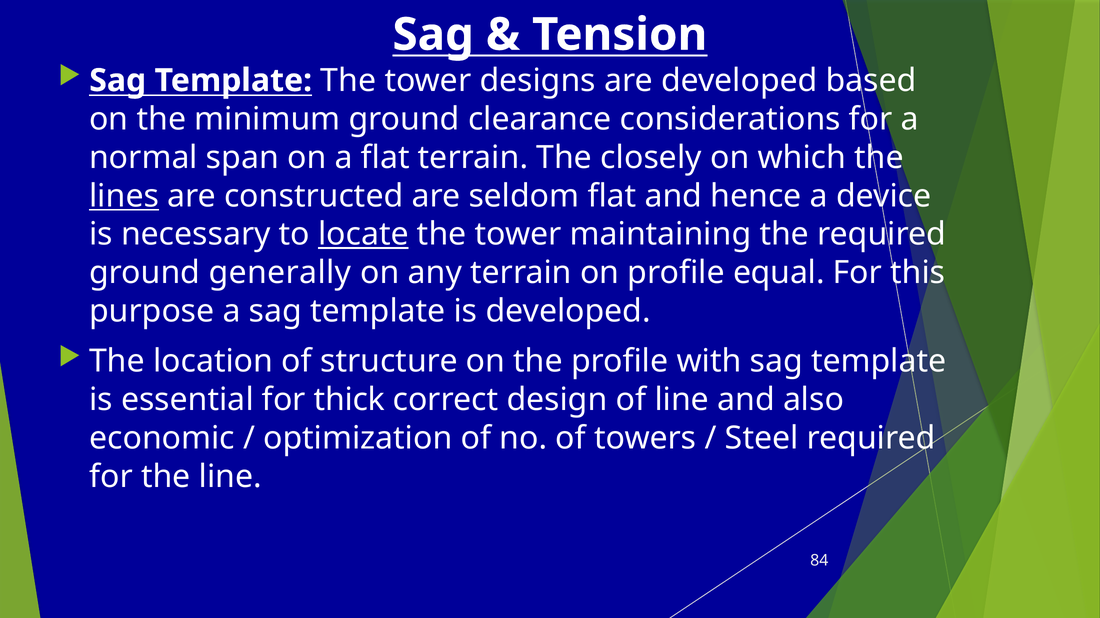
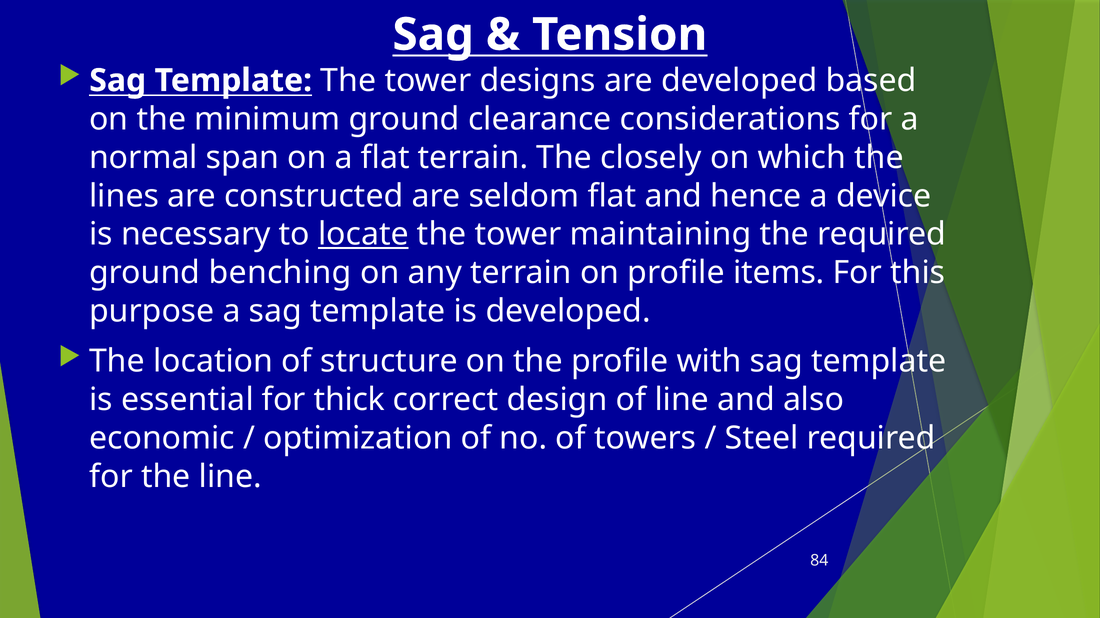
lines underline: present -> none
generally: generally -> benching
equal: equal -> items
